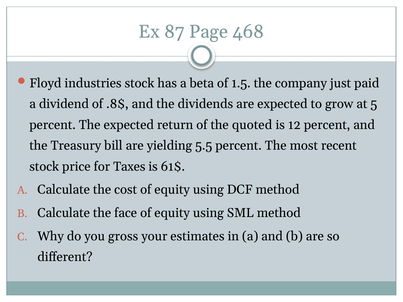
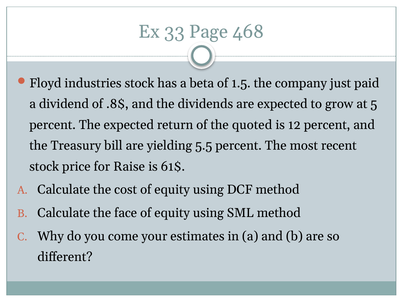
87: 87 -> 33
Taxes: Taxes -> Raise
gross: gross -> come
